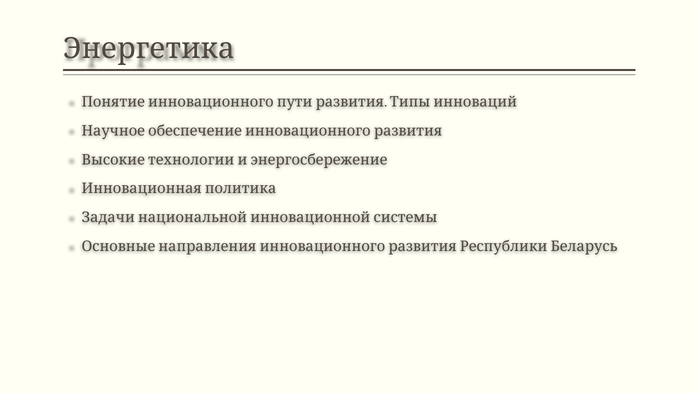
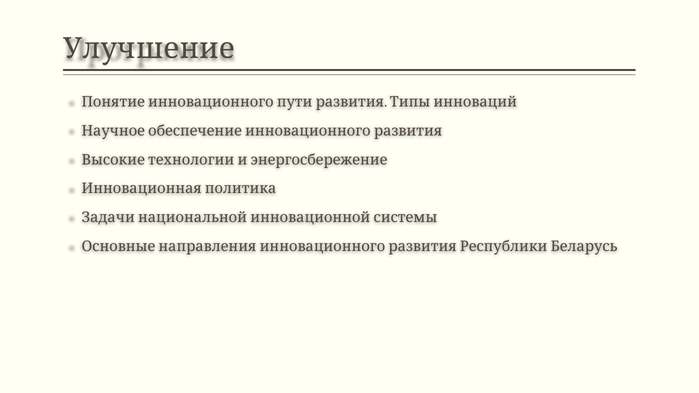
Энергетика: Энергетика -> Улучшение
